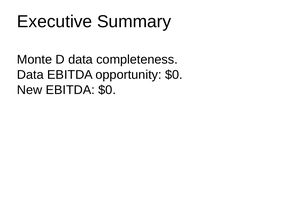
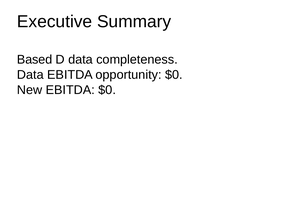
Monte: Monte -> Based
